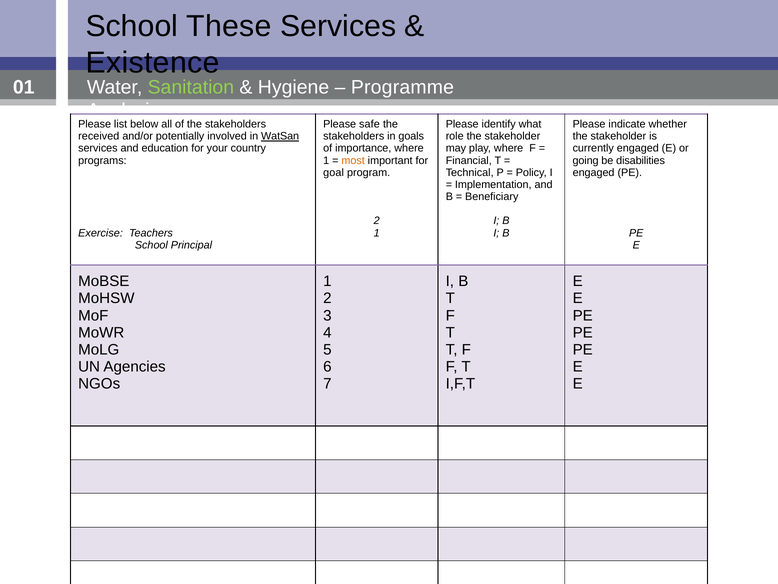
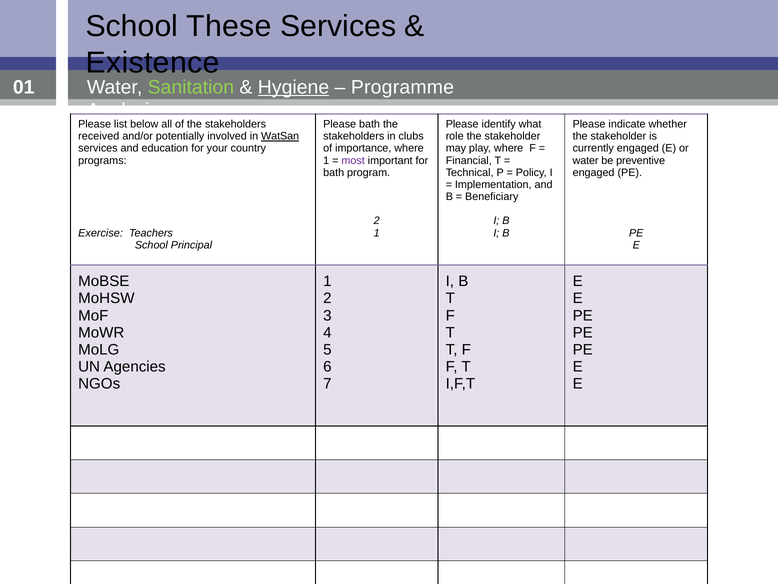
Hygiene underline: none -> present
Please safe: safe -> bath
goals: goals -> clubs
most colour: orange -> purple
going at (586, 160): going -> water
disabilities: disabilities -> preventive
goal at (334, 172): goal -> bath
